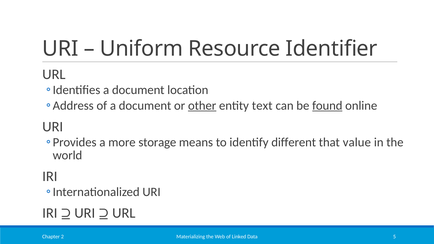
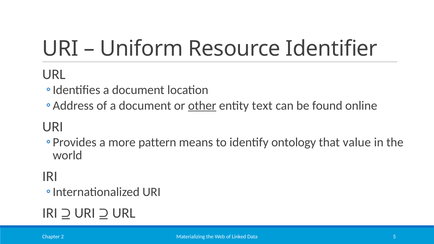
found underline: present -> none
storage: storage -> pattern
different: different -> ontology
